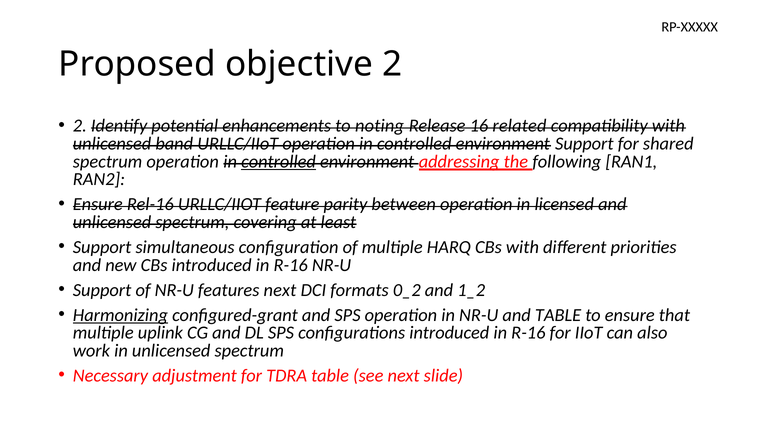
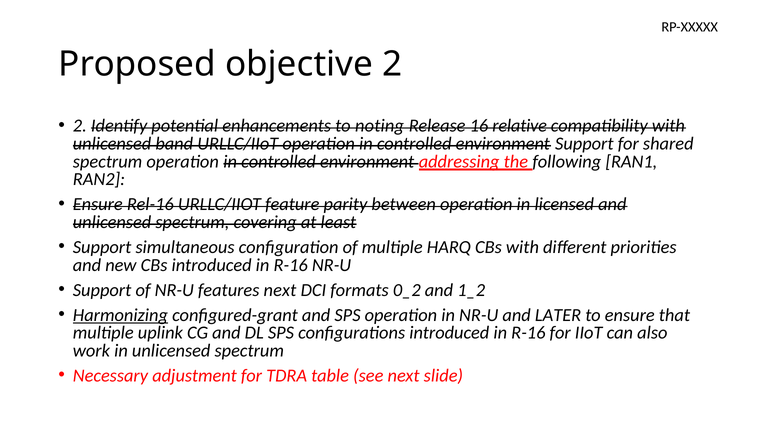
related: related -> relative
controlled at (279, 162) underline: present -> none
and TABLE: TABLE -> LATER
